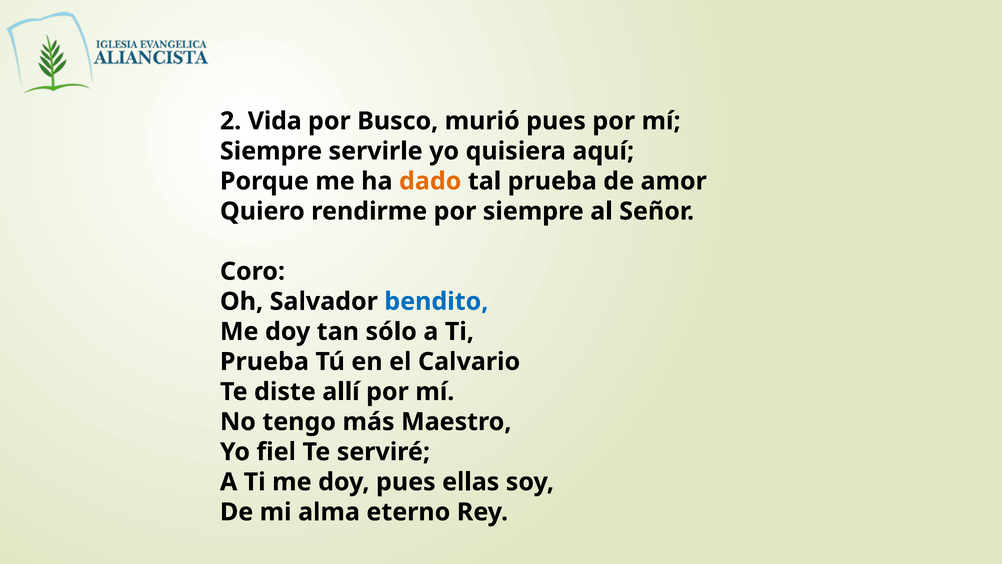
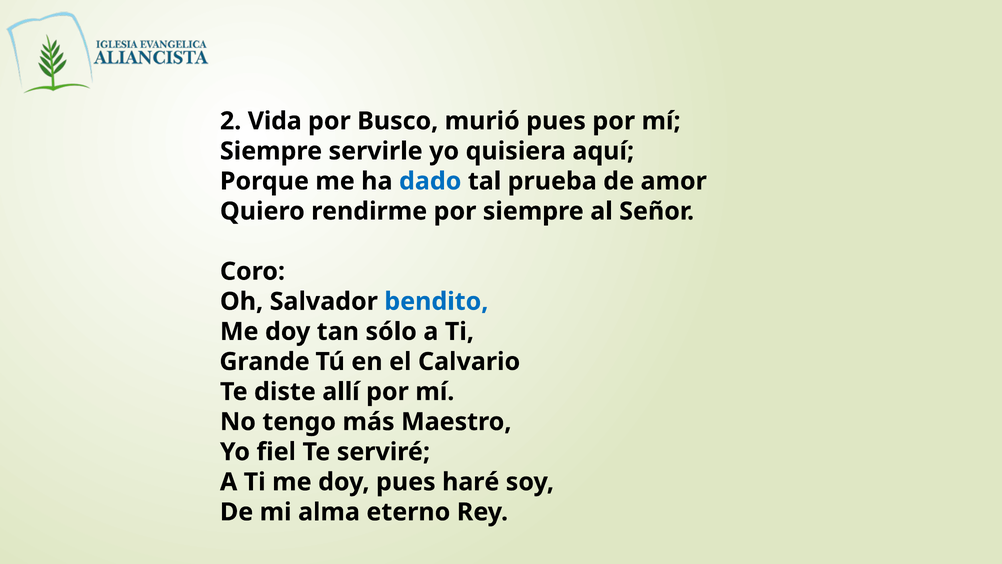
dado colour: orange -> blue
Prueba at (264, 361): Prueba -> Grande
ellas: ellas -> haré
